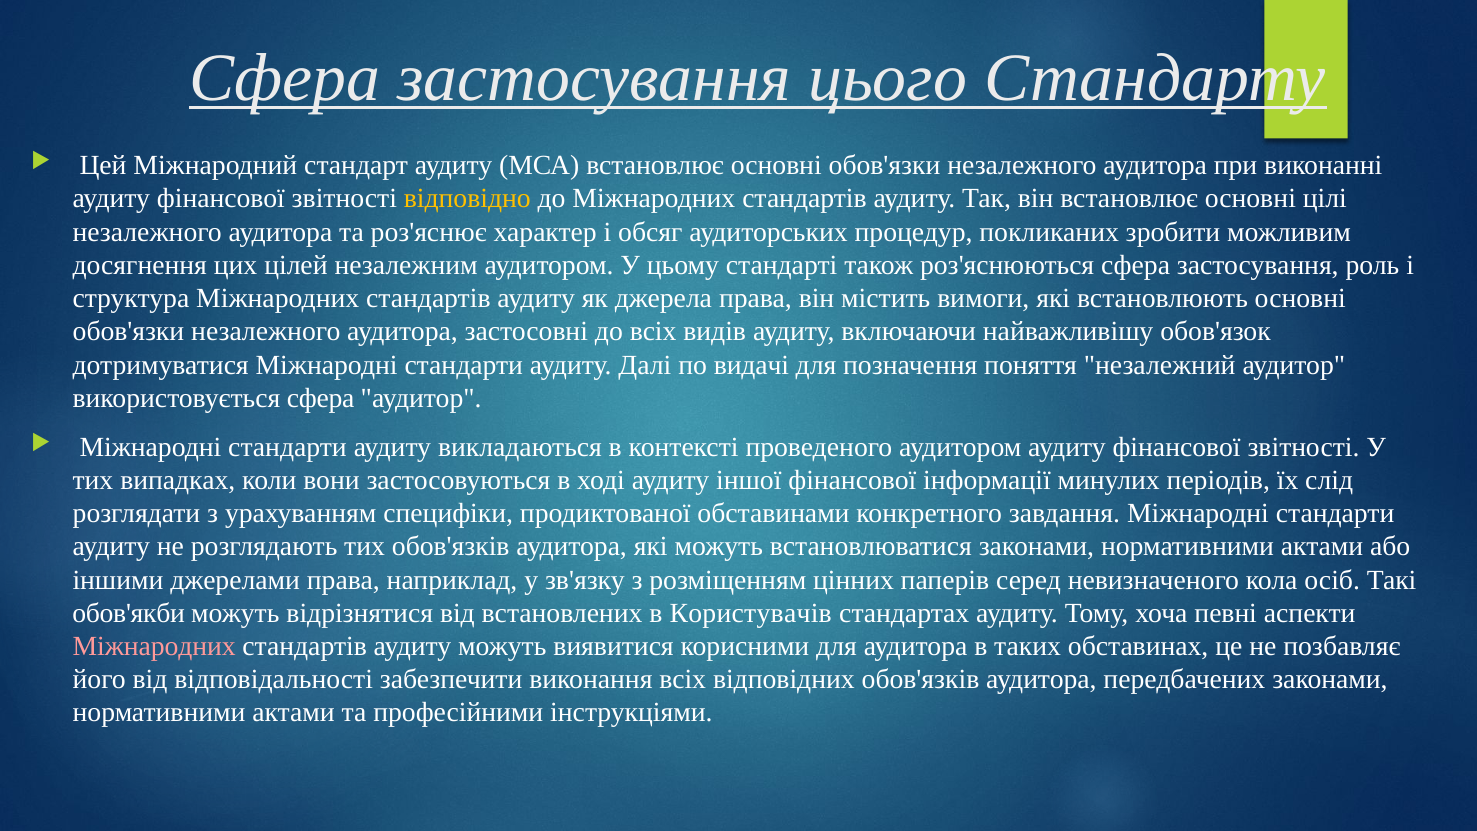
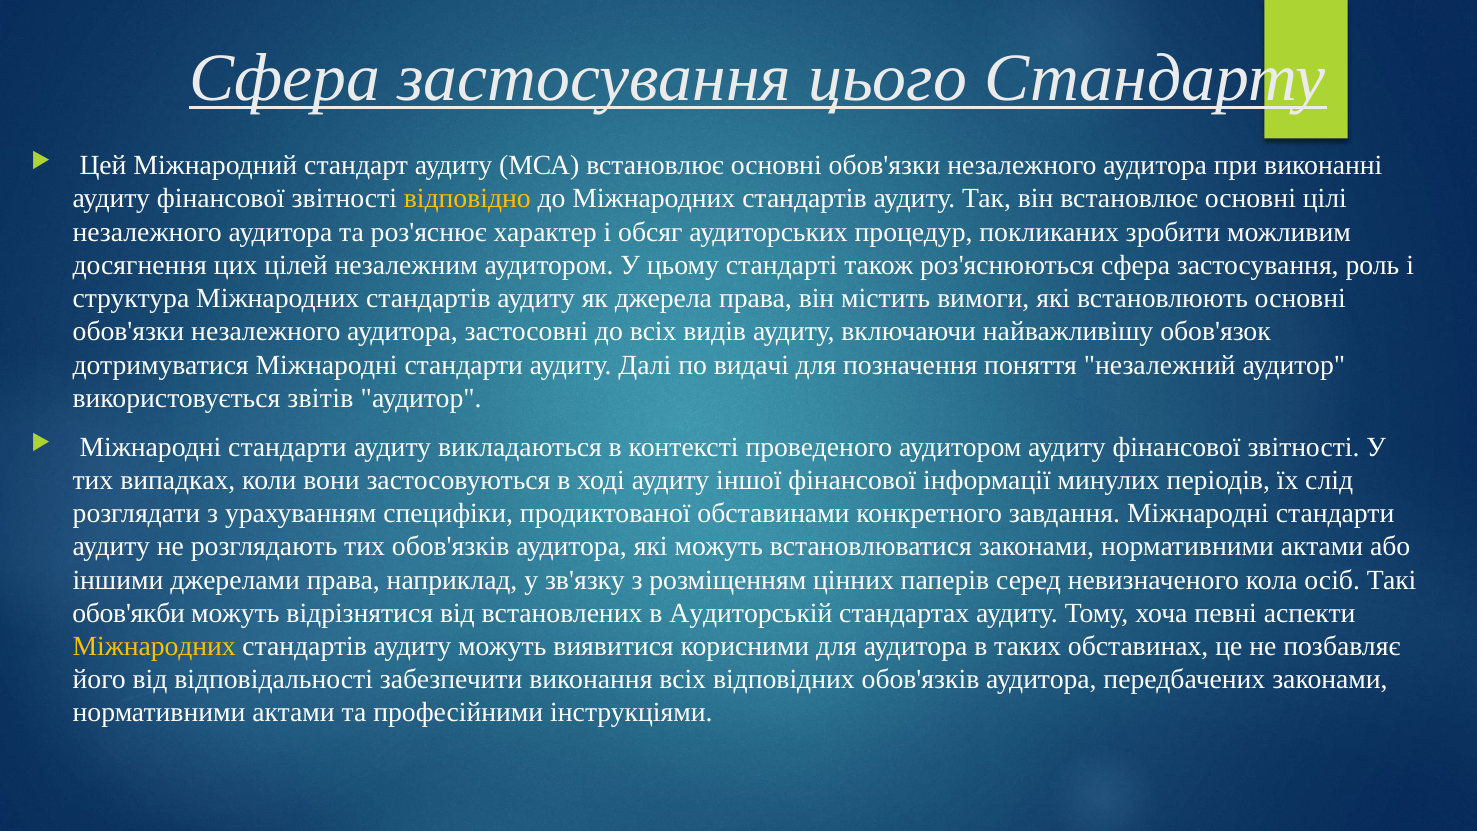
використовується сфера: сфера -> звітів
Користувачів: Користувачів -> Аудиторській
Міжнародних at (154, 646) colour: pink -> yellow
